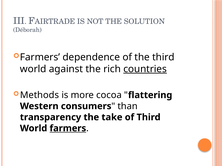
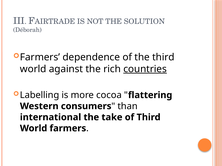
Methods: Methods -> Labelling
transparency: transparency -> international
farmers at (68, 129) underline: present -> none
